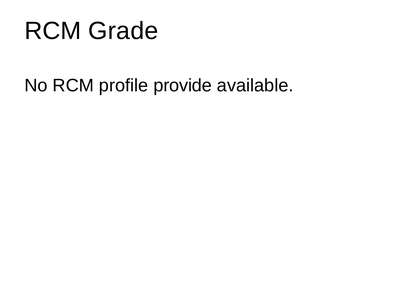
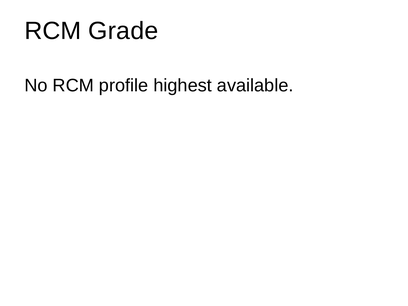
provide: provide -> highest
